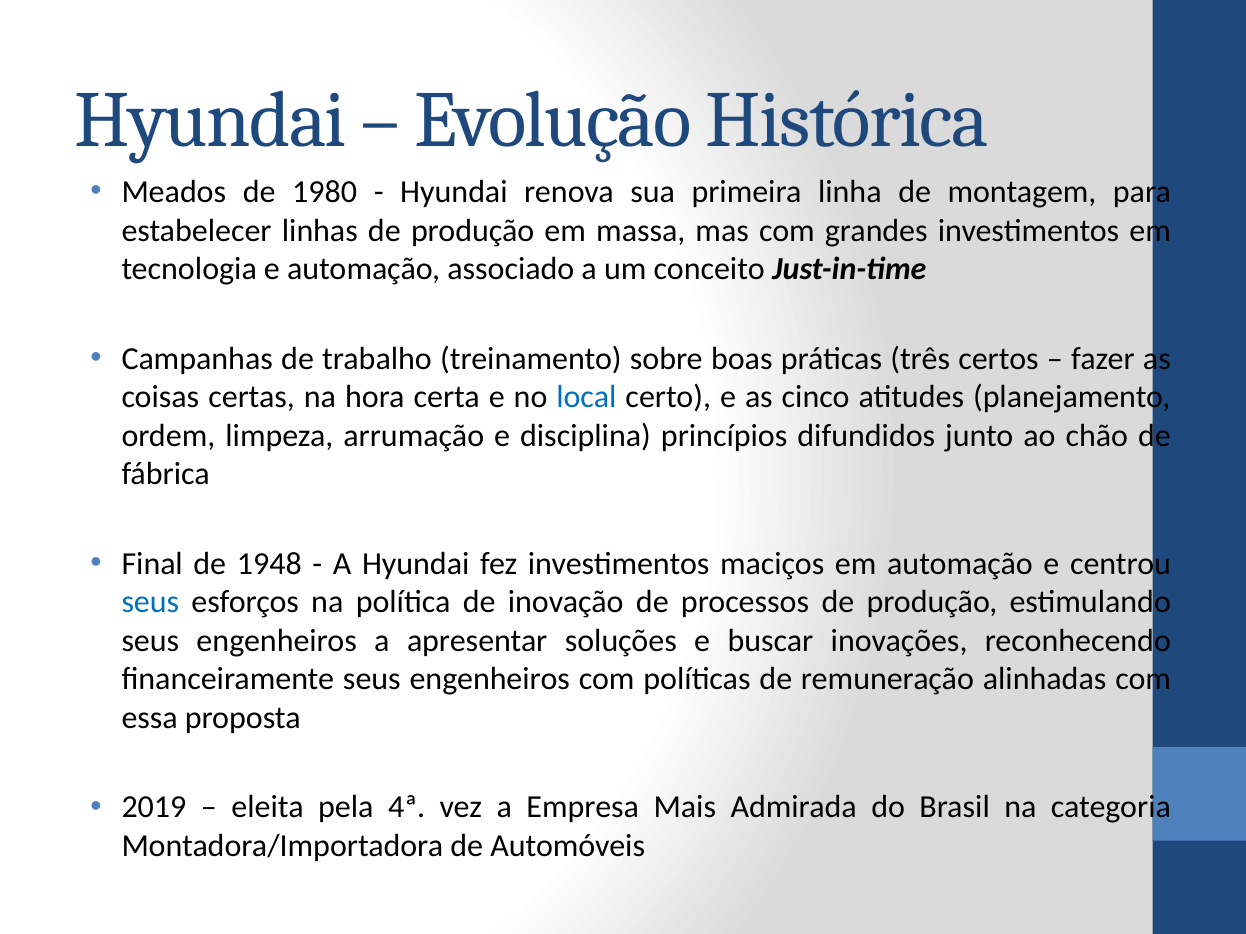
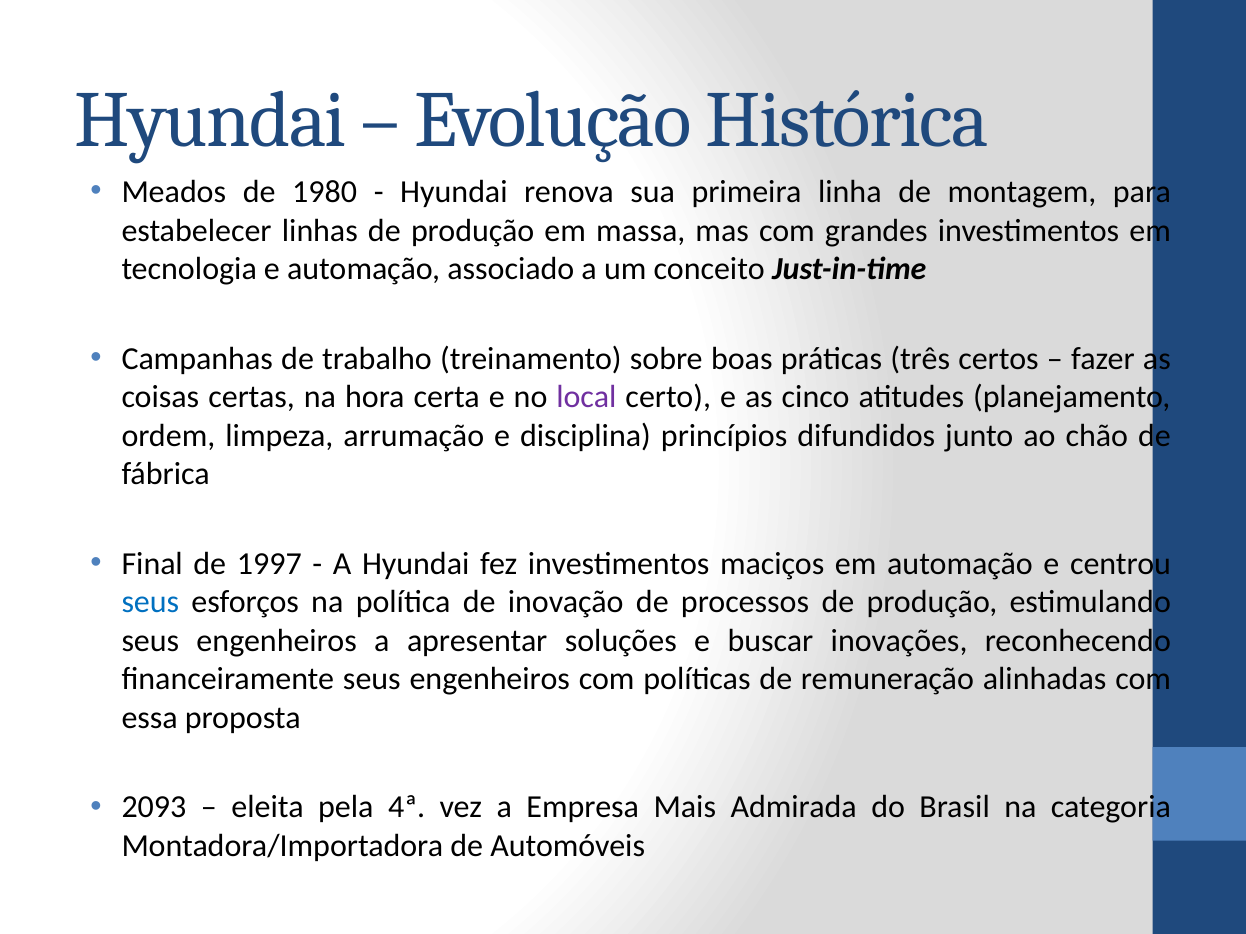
local colour: blue -> purple
1948: 1948 -> 1997
2019: 2019 -> 2093
